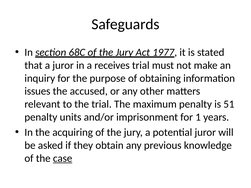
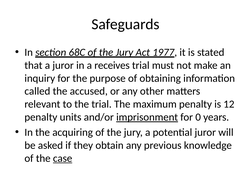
issues: issues -> called
51: 51 -> 12
imprisonment underline: none -> present
1: 1 -> 0
